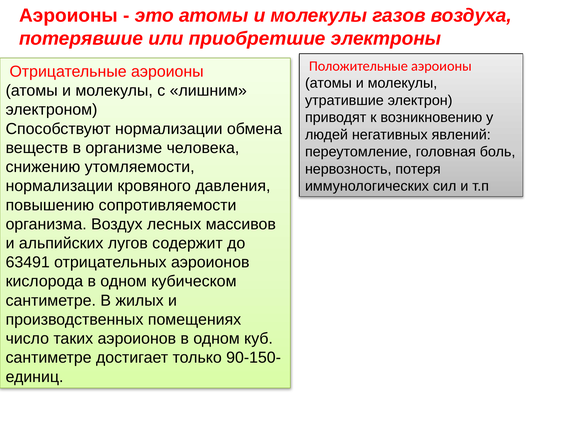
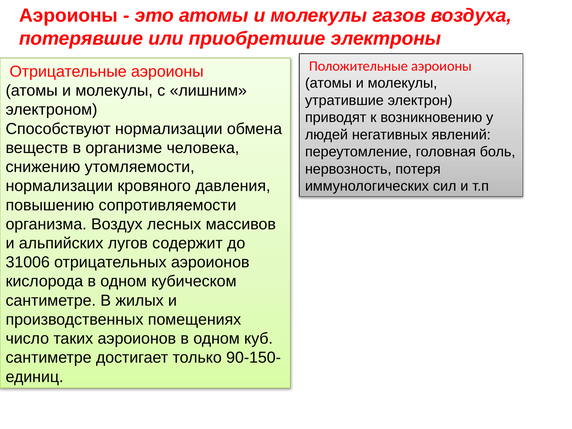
63491: 63491 -> 31006
